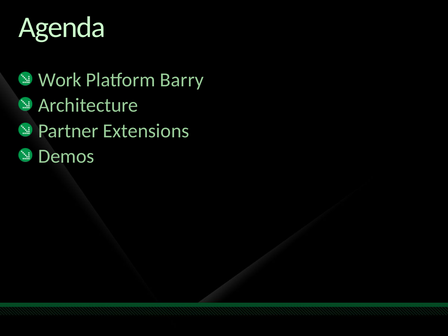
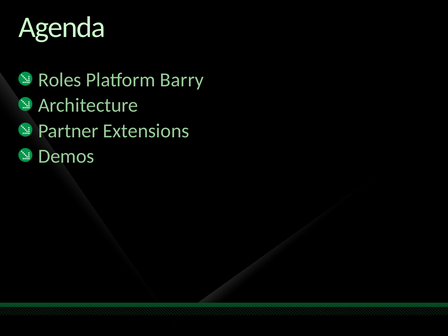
Work: Work -> Roles
